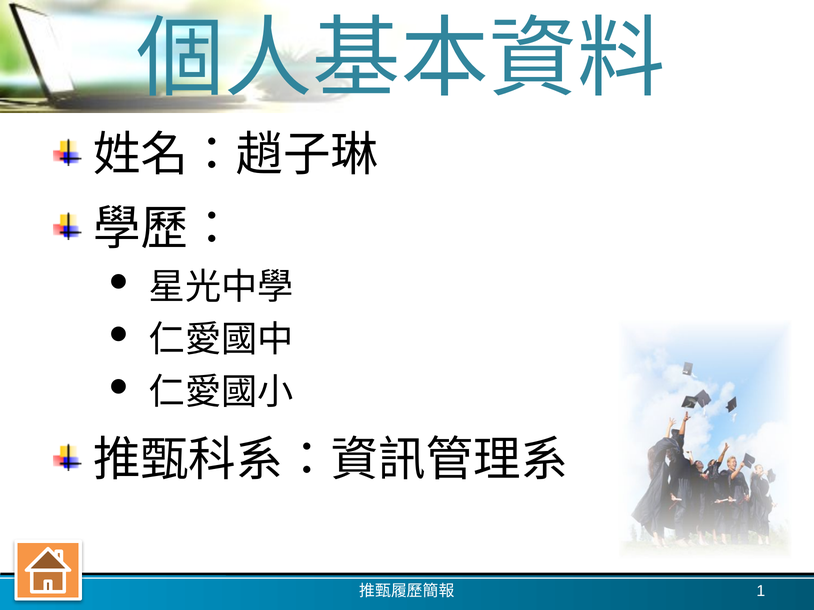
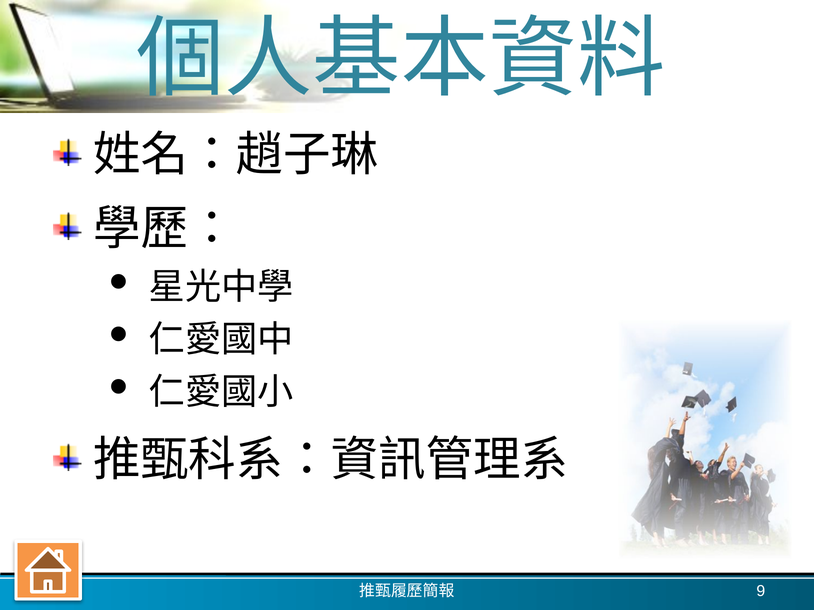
1: 1 -> 9
